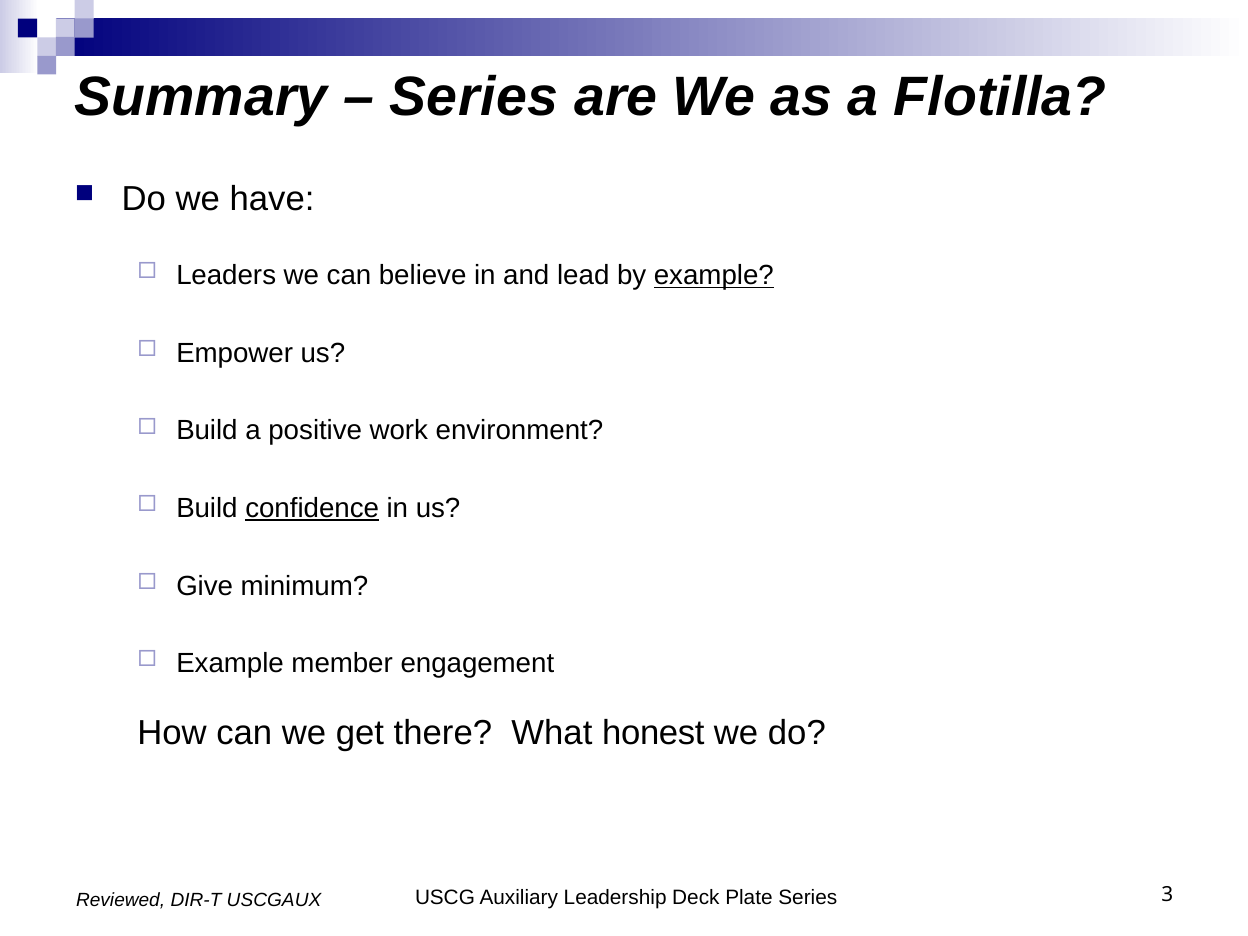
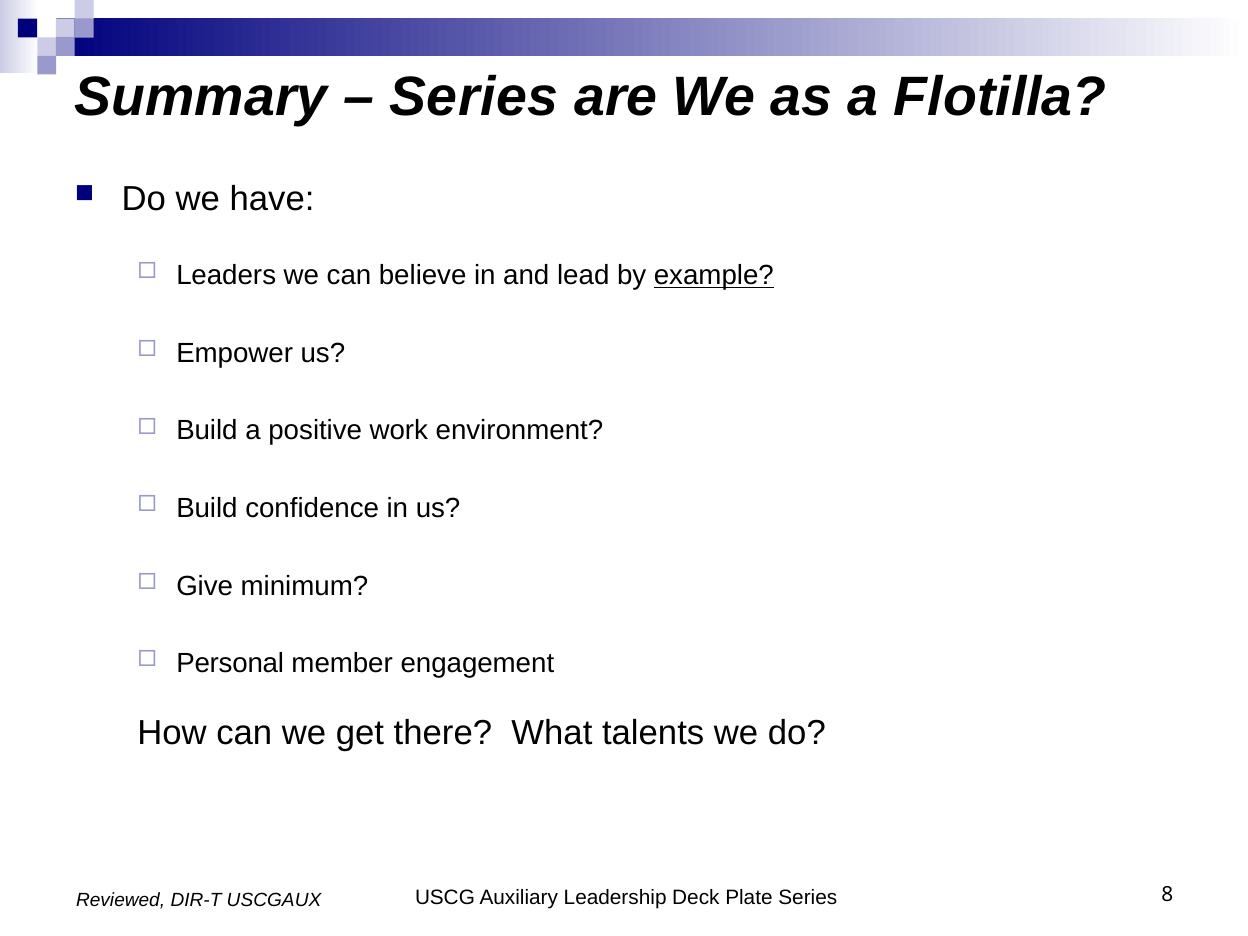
confidence underline: present -> none
Example at (230, 664): Example -> Personal
honest: honest -> talents
3: 3 -> 8
